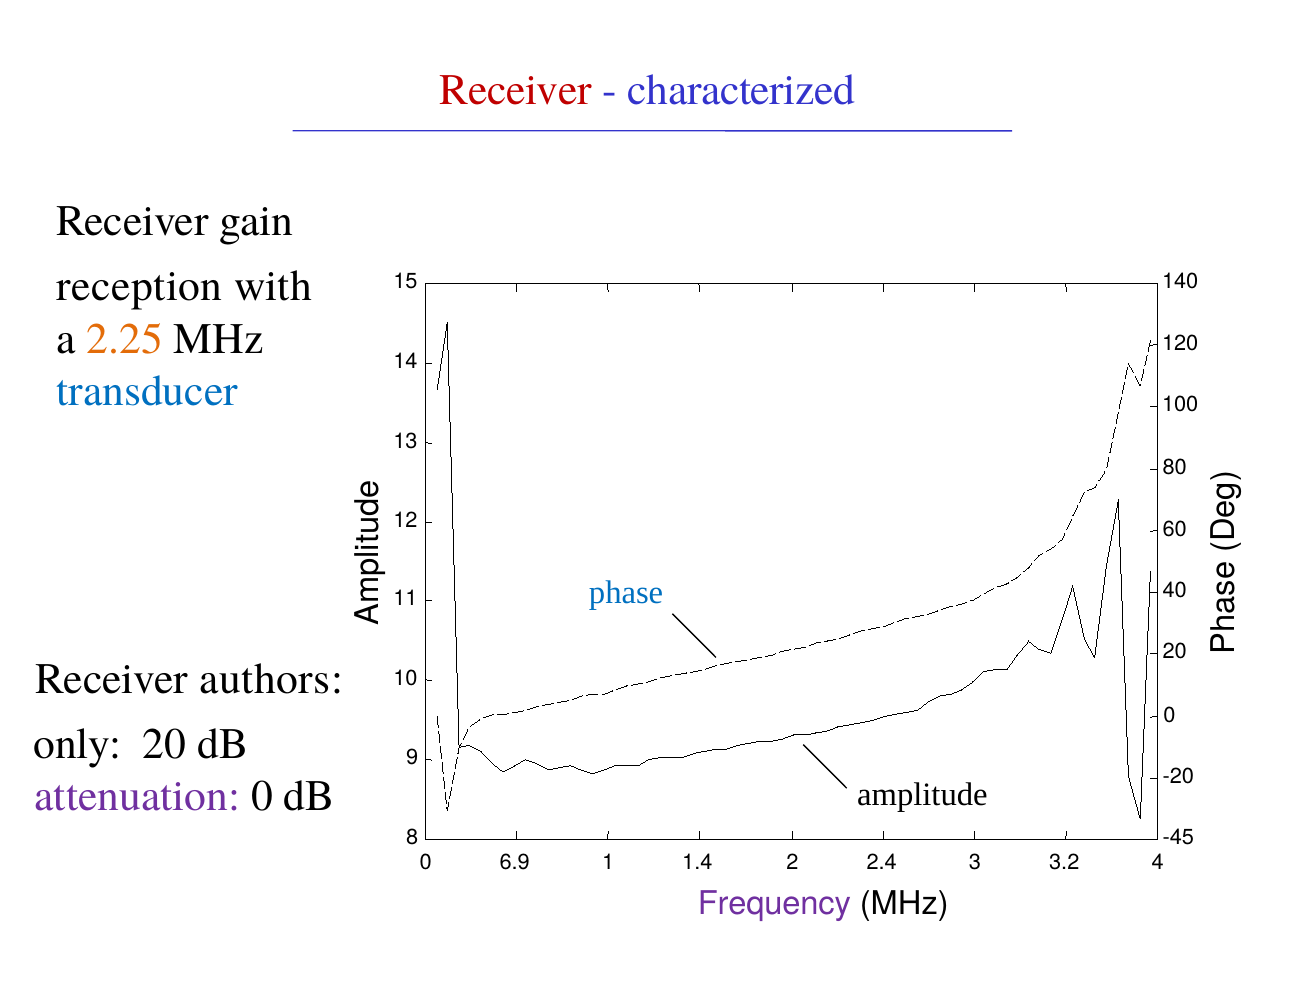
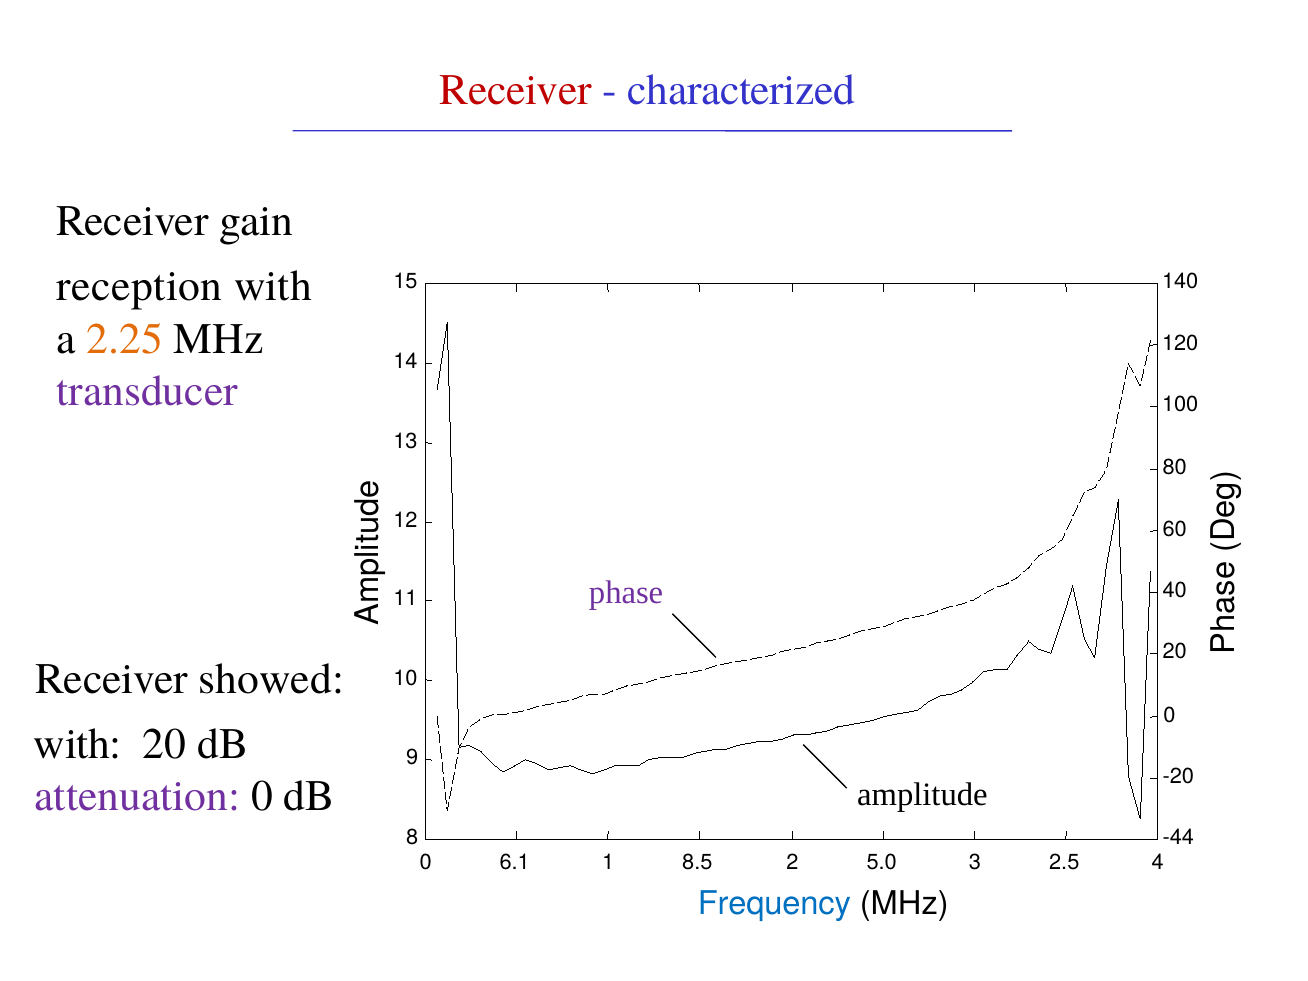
transducer colour: blue -> purple
phase colour: blue -> purple
authors: authors -> showed
only at (78, 744): only -> with
-45: -45 -> -44
6.9: 6.9 -> 6.1
1.4: 1.4 -> 8.5
2.4: 2.4 -> 5.0
3.2: 3.2 -> 2.5
Frequency colour: purple -> blue
